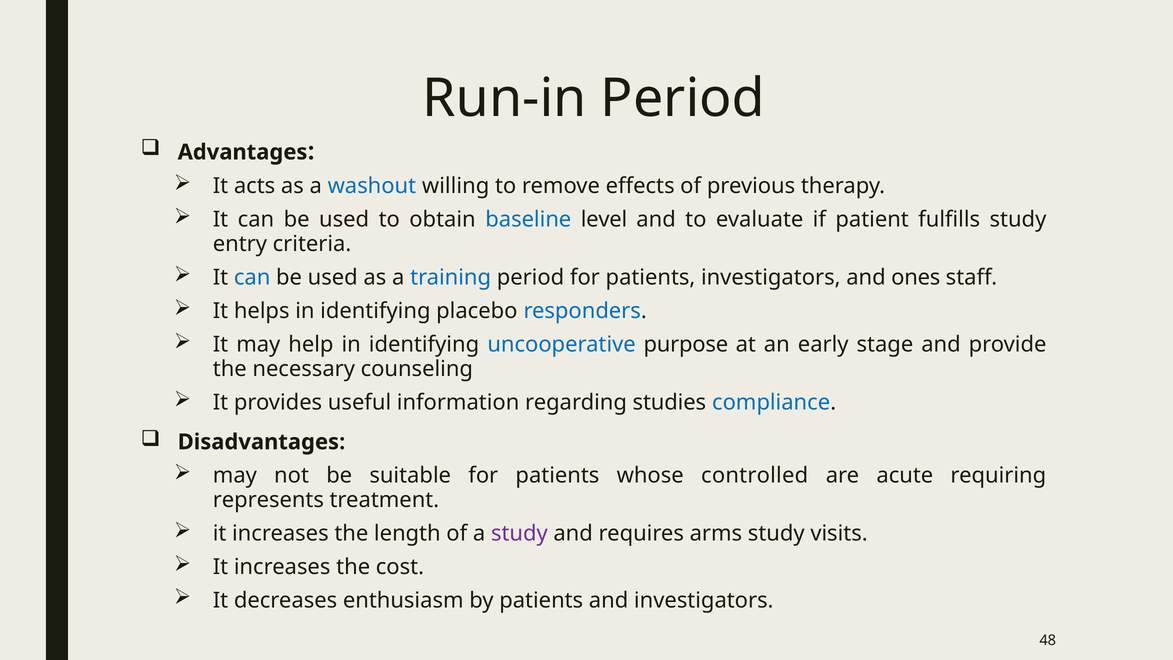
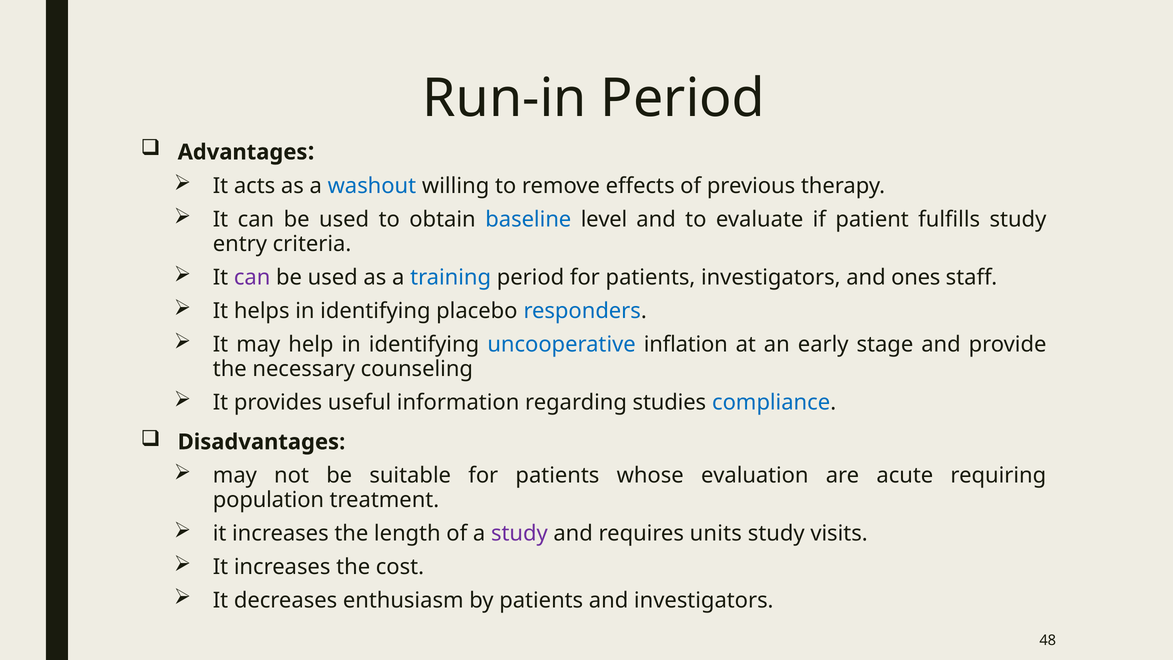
can at (252, 278) colour: blue -> purple
purpose: purpose -> inflation
controlled: controlled -> evaluation
represents: represents -> population
arms: arms -> units
